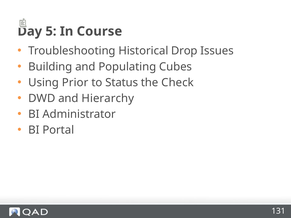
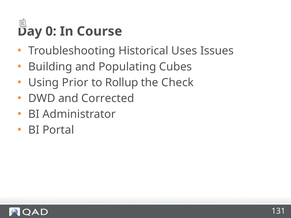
5: 5 -> 0
Drop: Drop -> Uses
Status: Status -> Rollup
Hierarchy: Hierarchy -> Corrected
